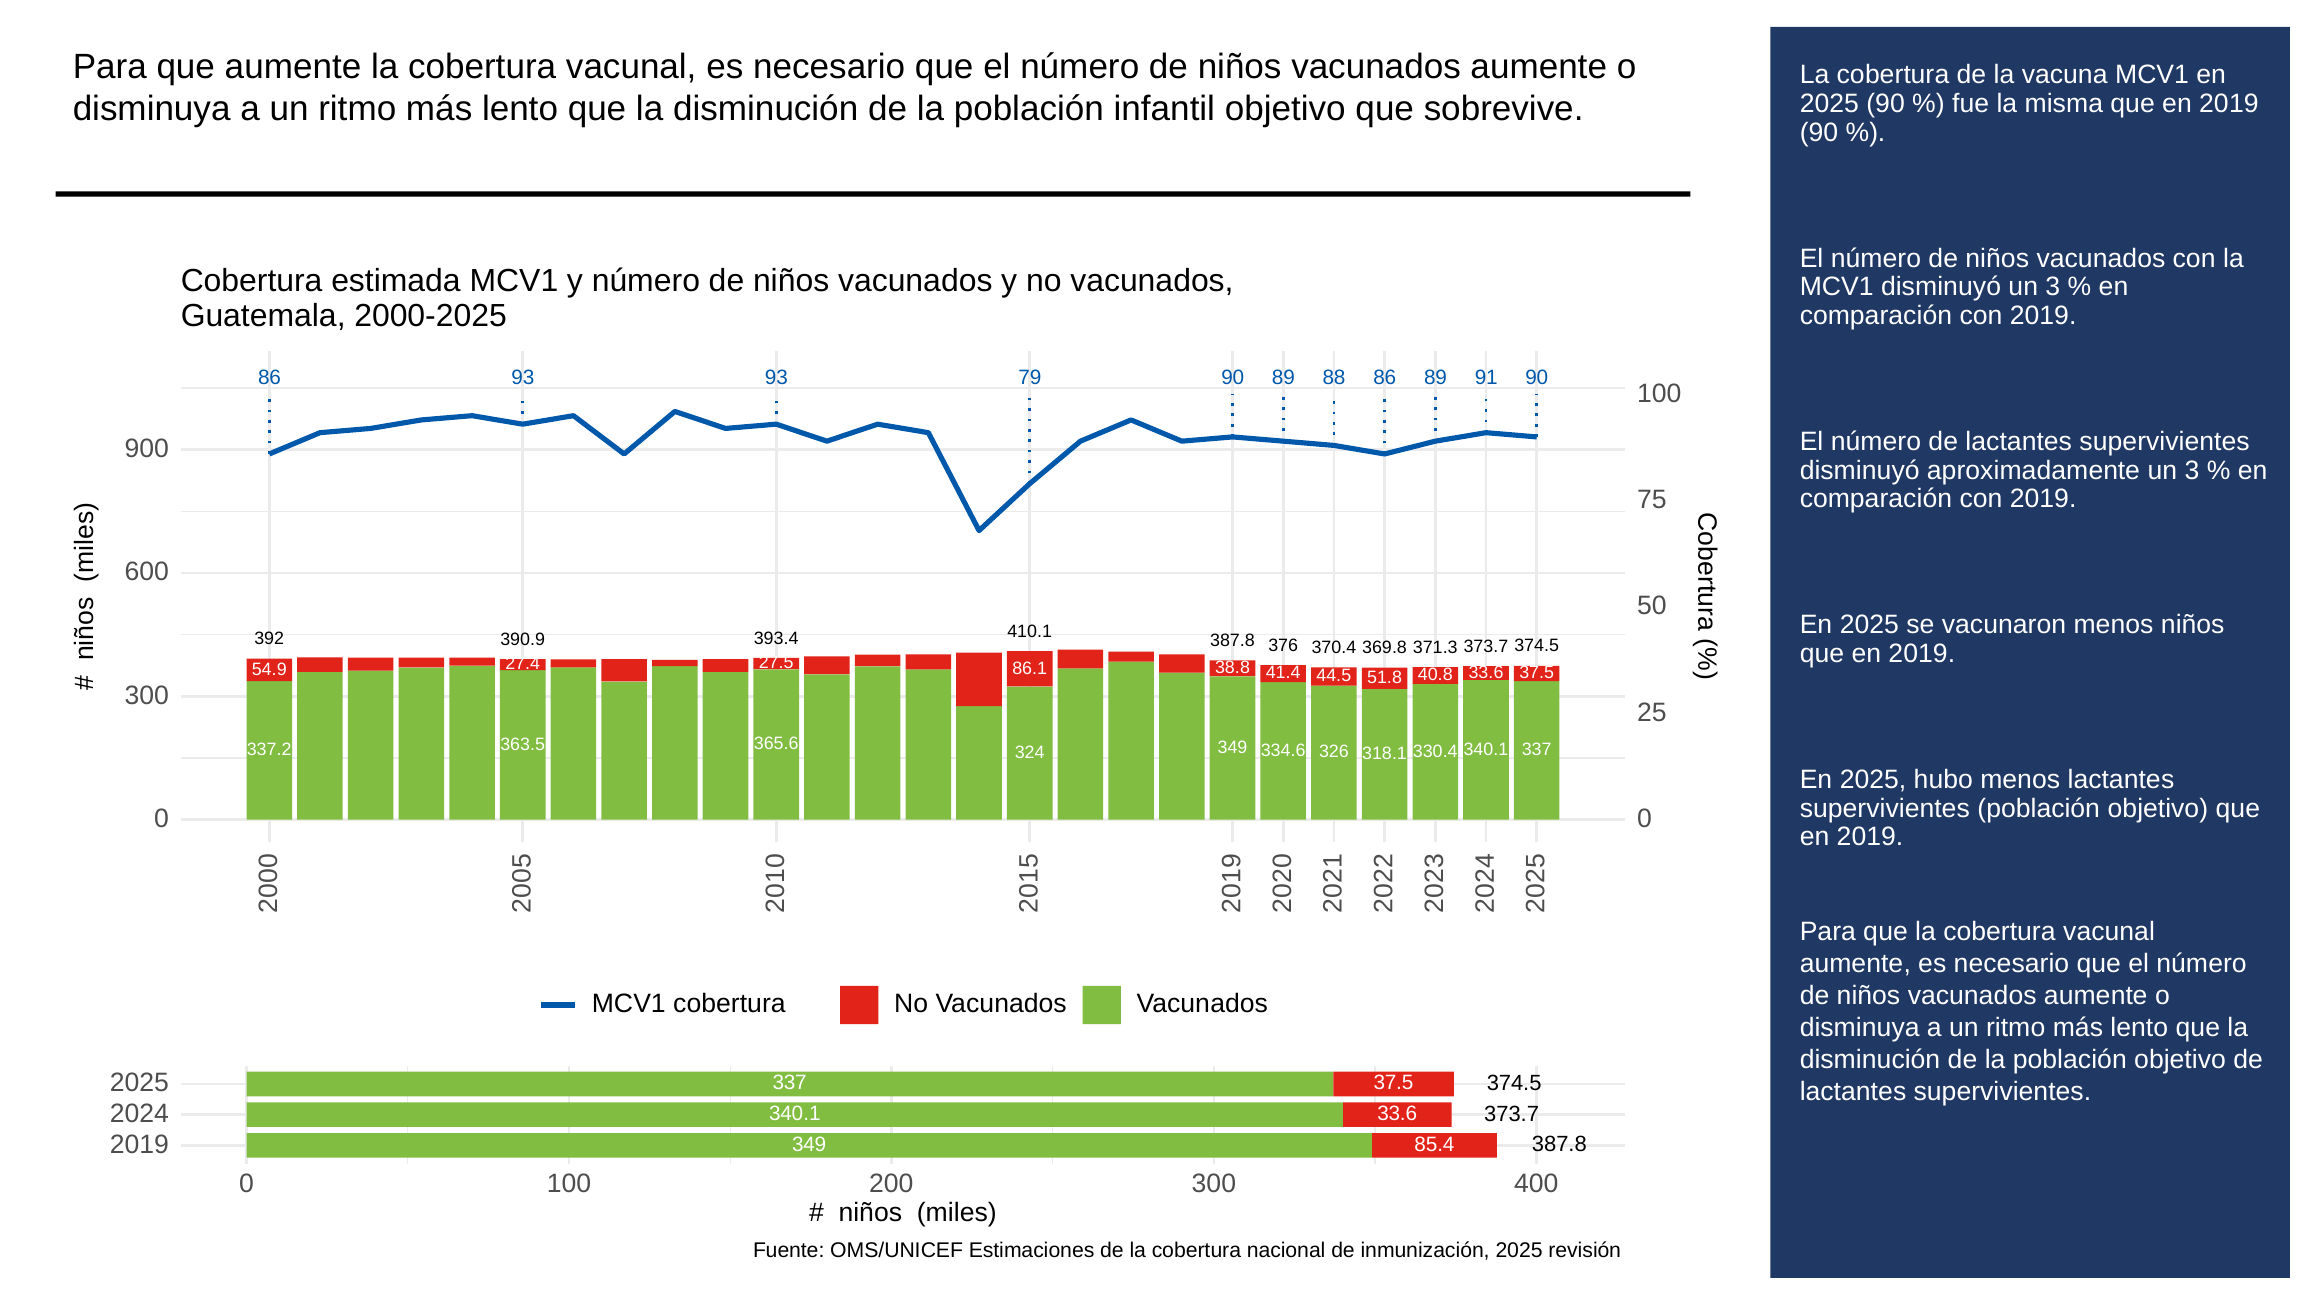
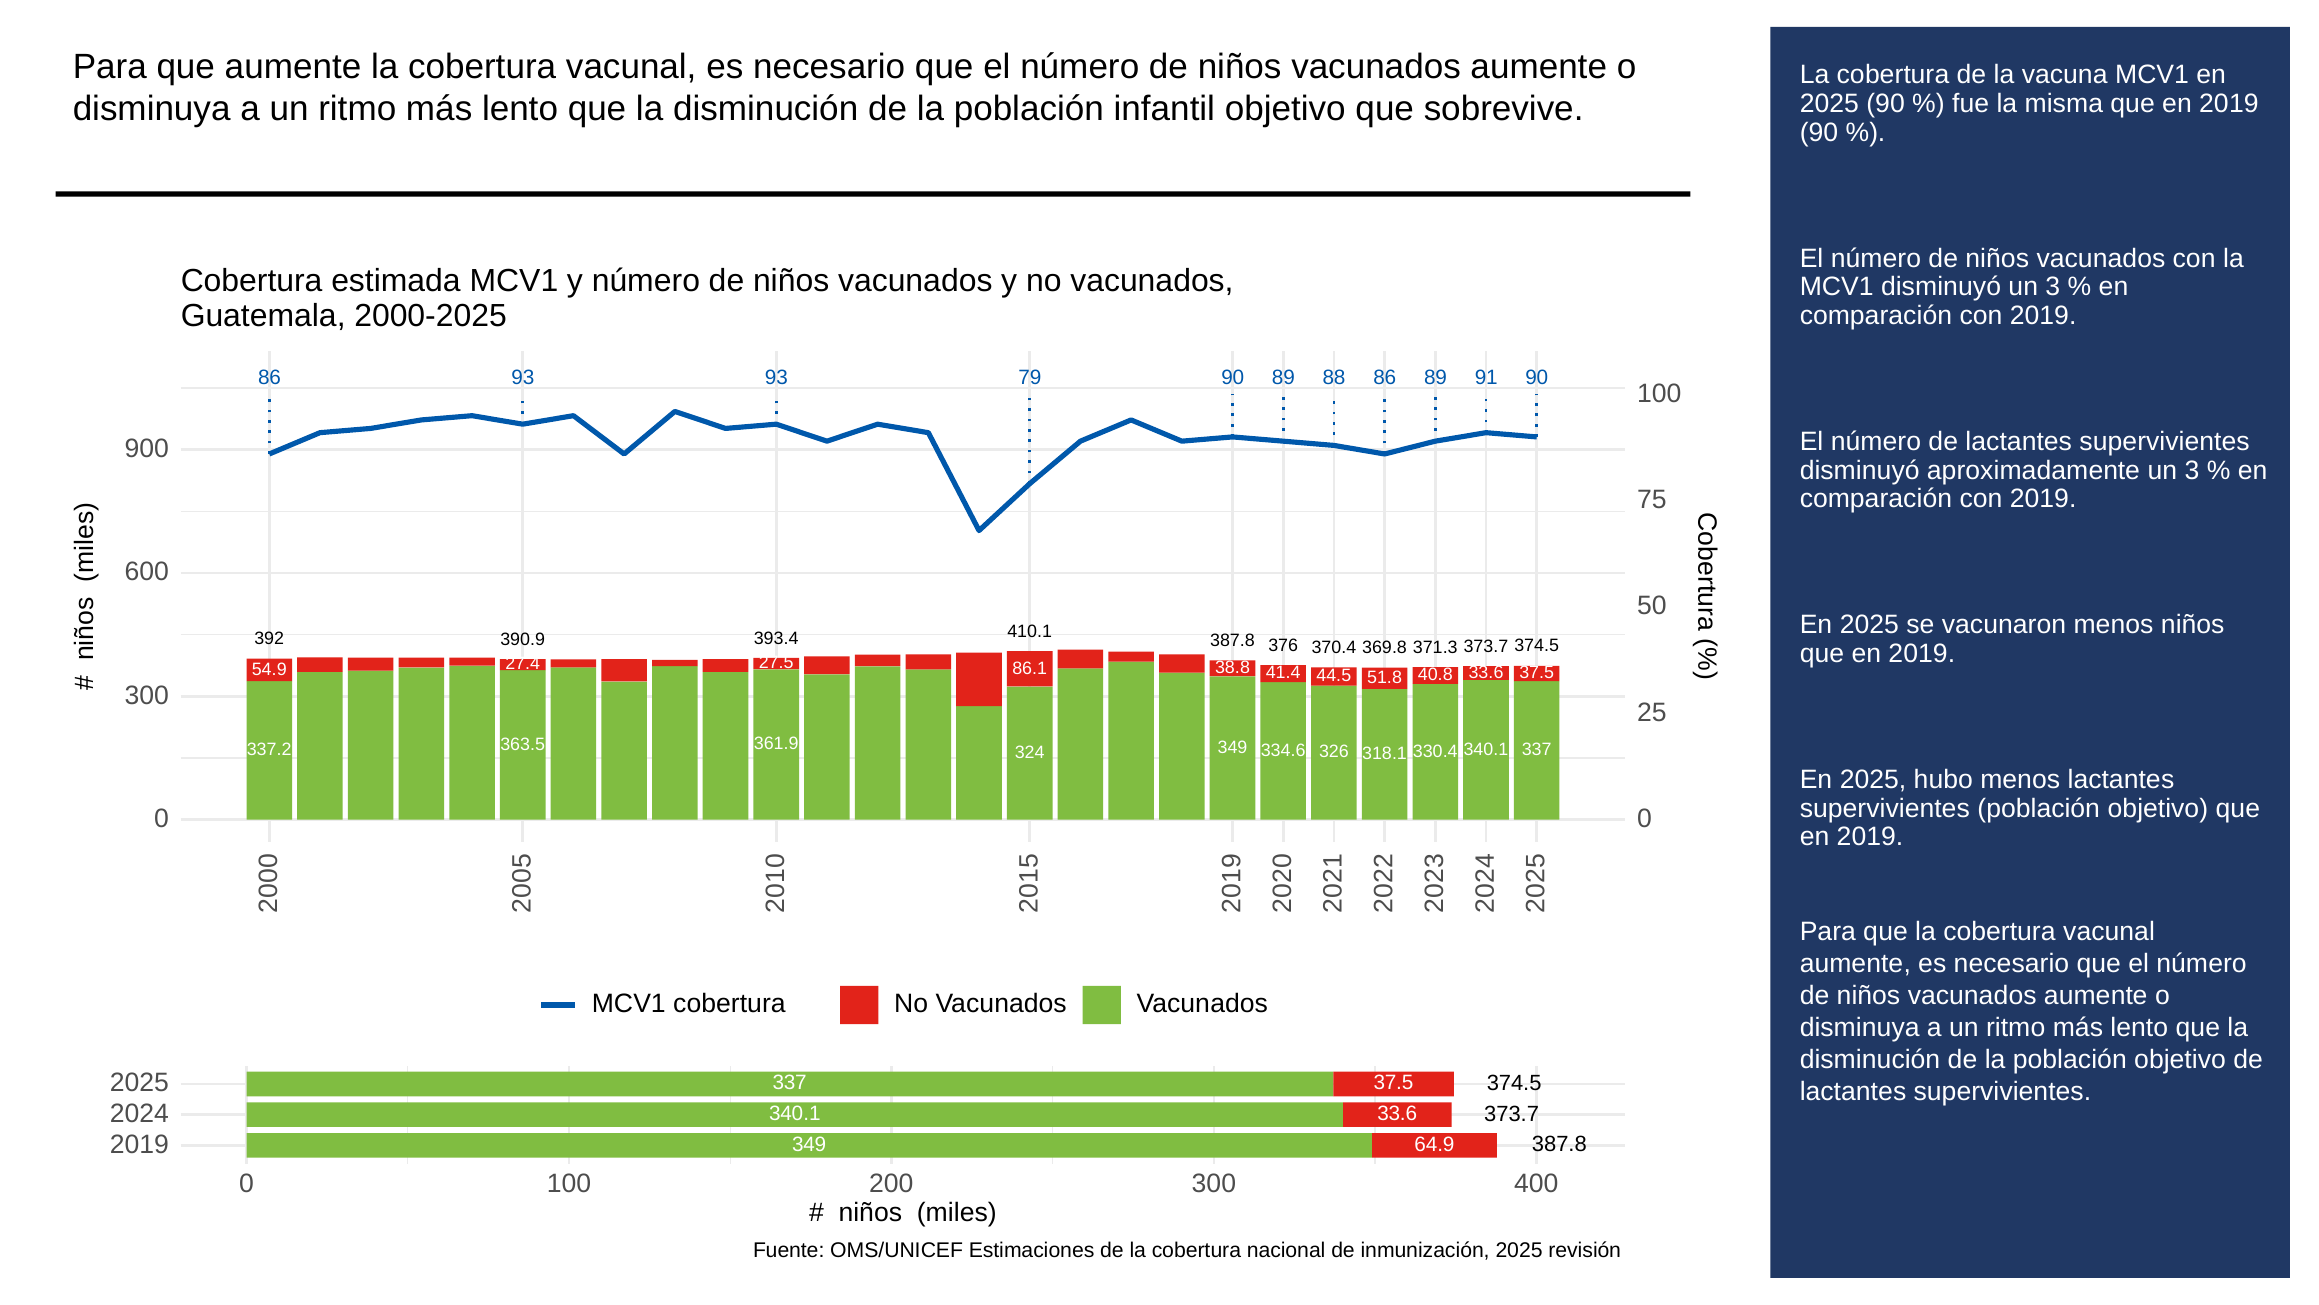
365.6: 365.6 -> 361.9
85.4: 85.4 -> 64.9
